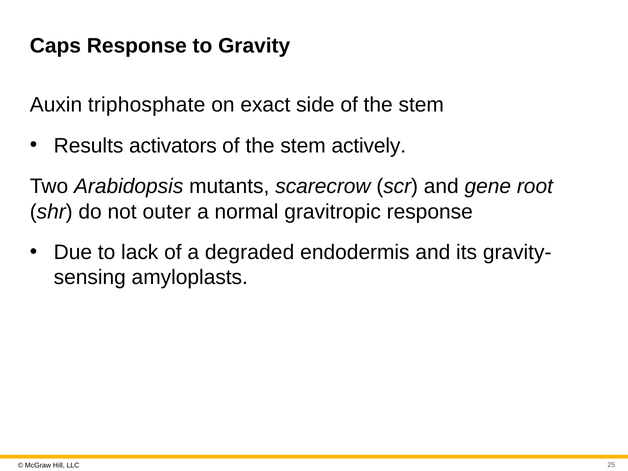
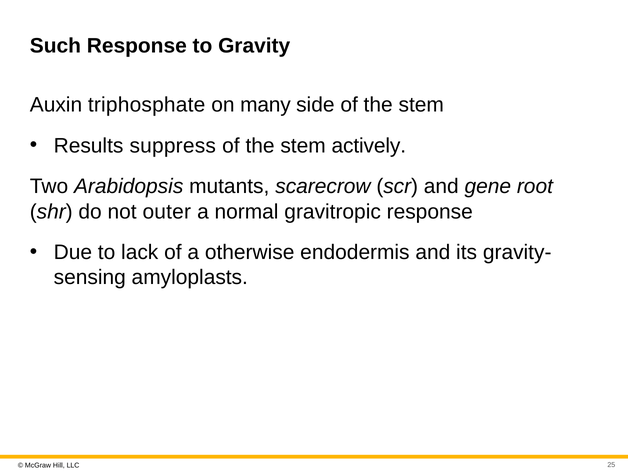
Caps: Caps -> Such
exact: exact -> many
activators: activators -> suppress
degraded: degraded -> otherwise
